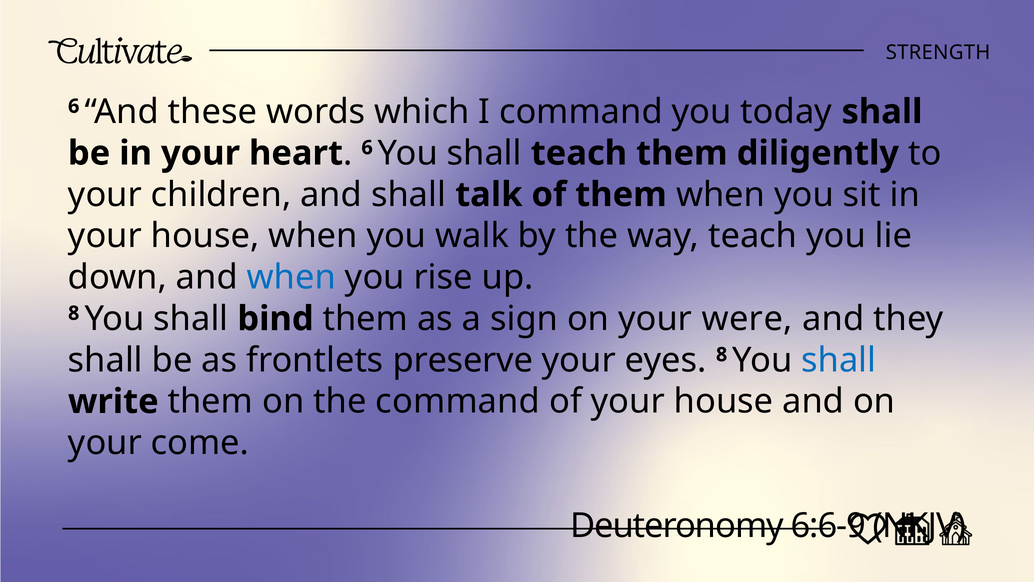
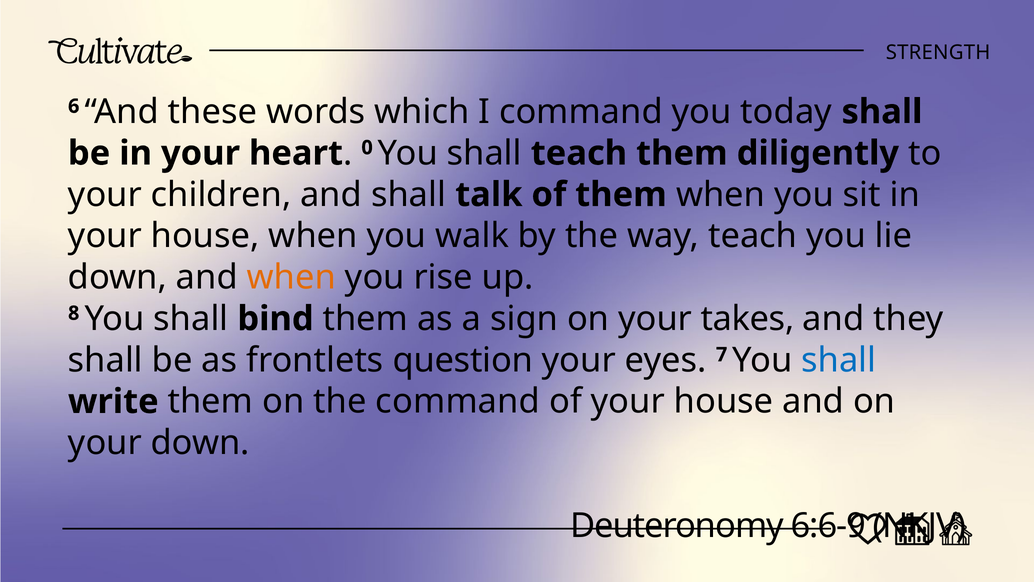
6 at (367, 148): 6 -> 0
when at (291, 277) colour: blue -> orange
were: were -> takes
preserve: preserve -> question
eyes 8: 8 -> 7
your come: come -> down
